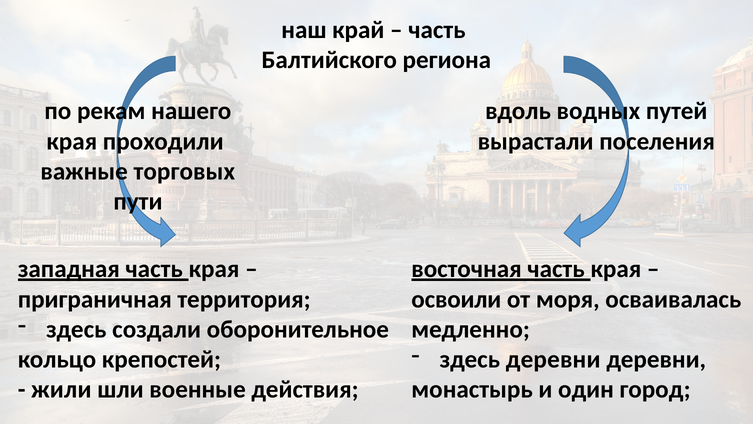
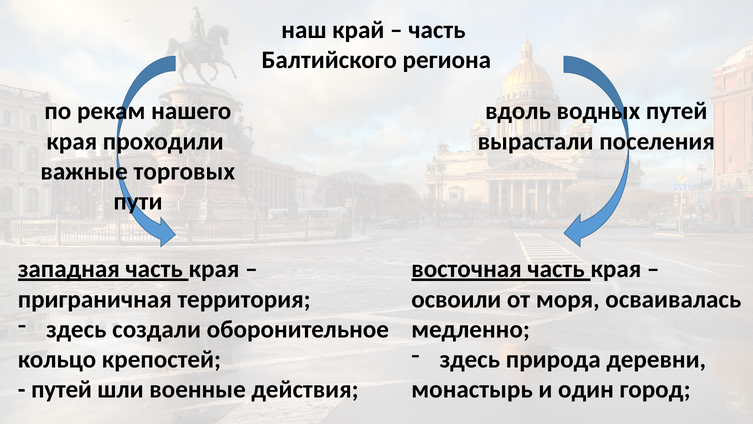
здесь деревни: деревни -> природа
жили at (61, 389): жили -> путей
